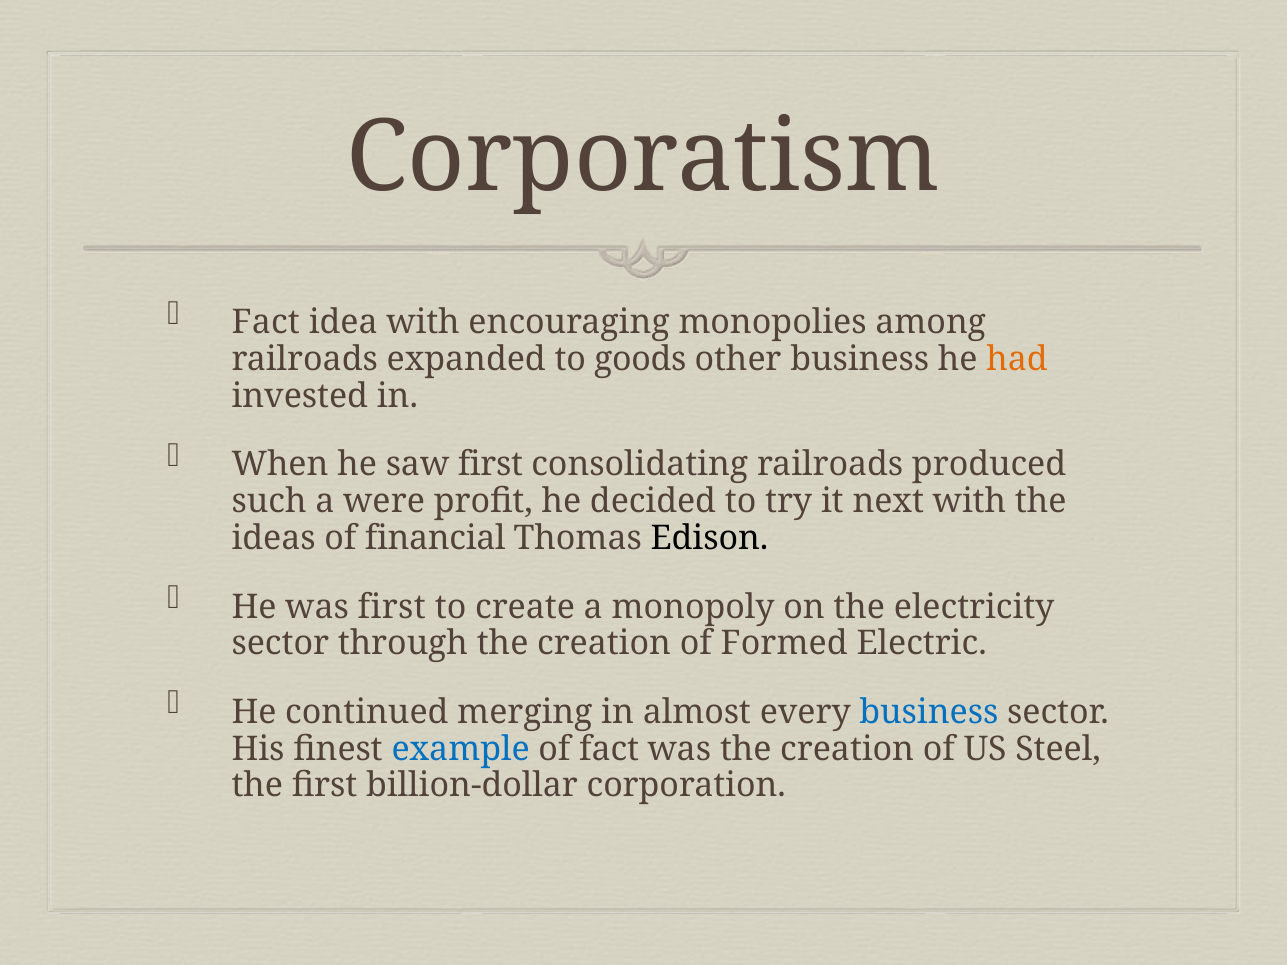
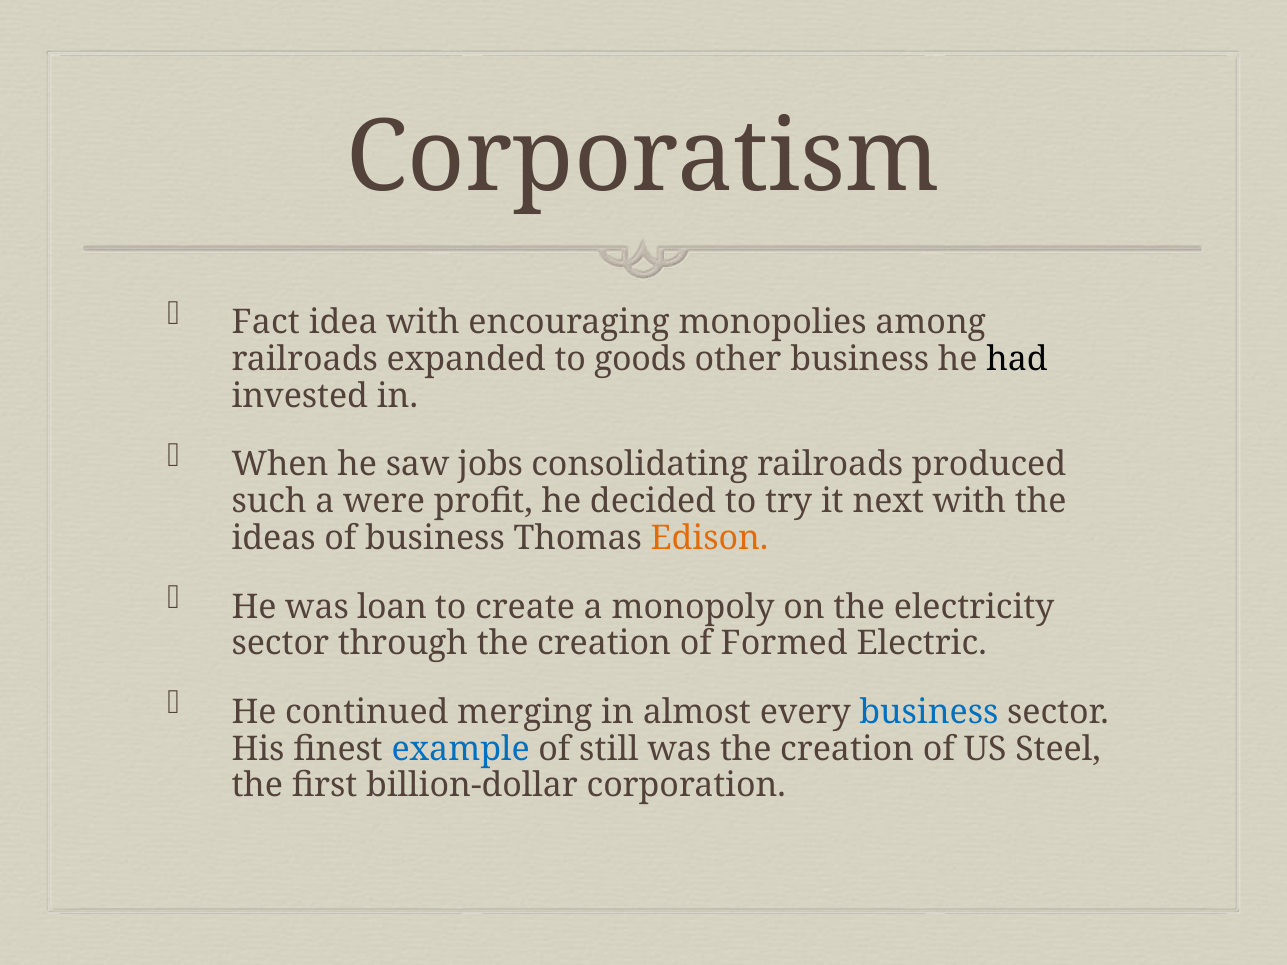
had colour: orange -> black
saw first: first -> jobs
of financial: financial -> business
Edison colour: black -> orange
was first: first -> loan
of fact: fact -> still
